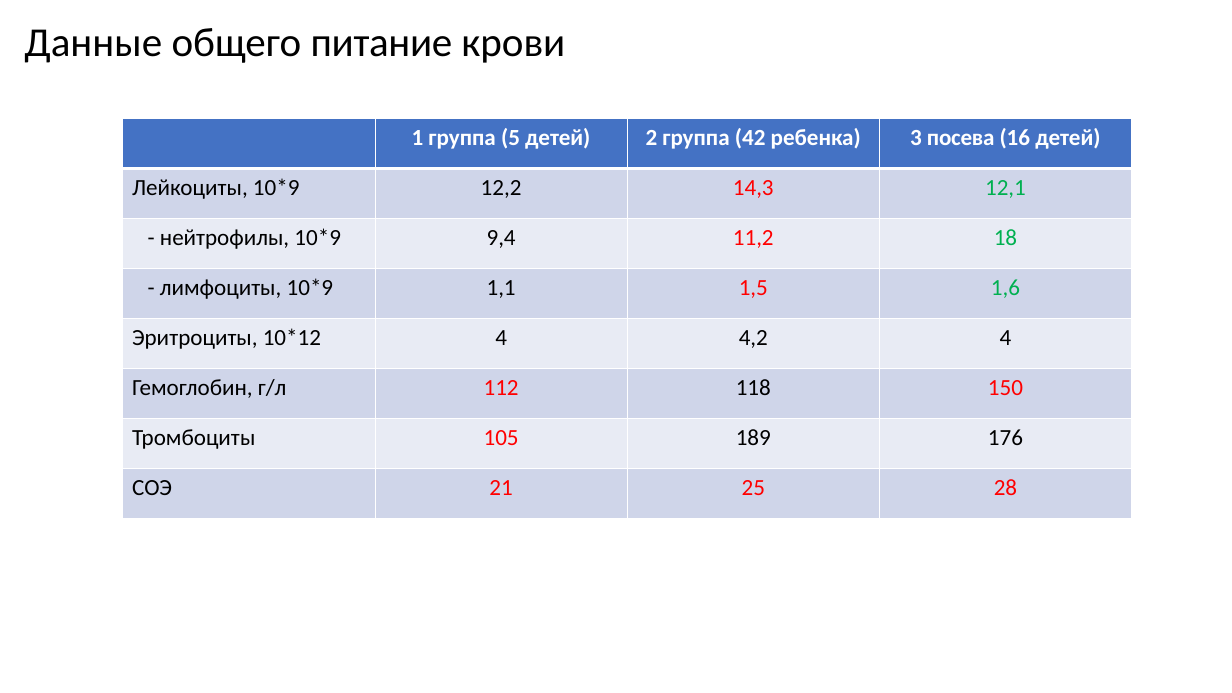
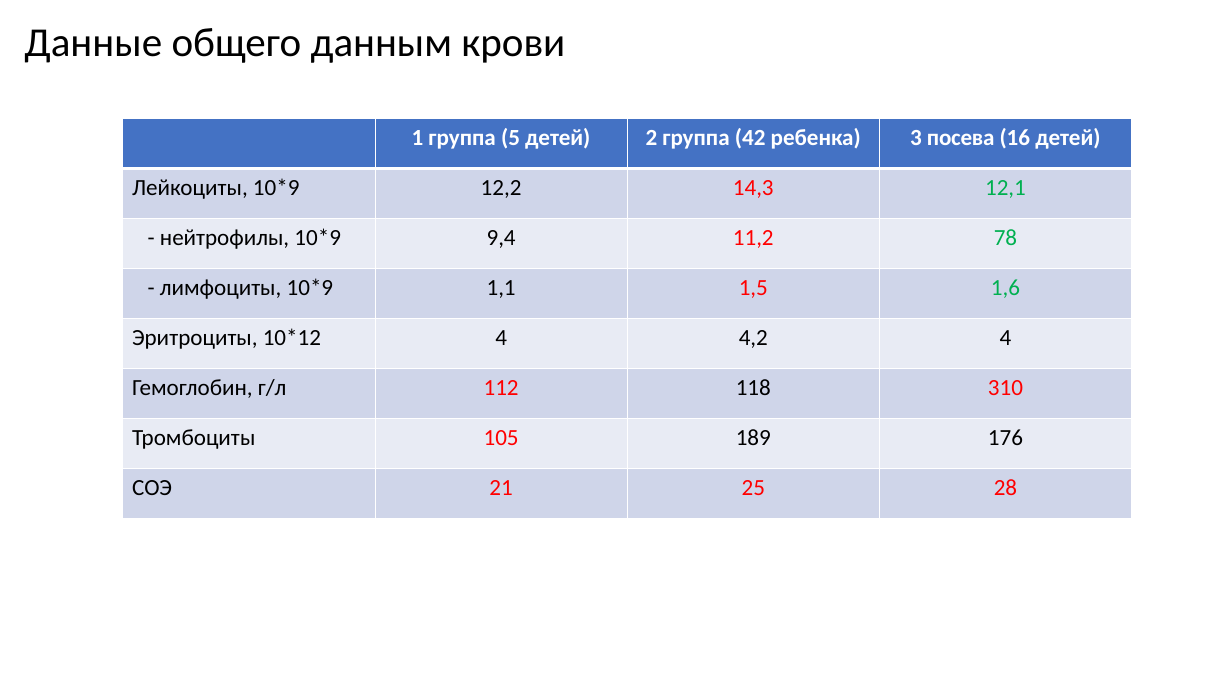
питание: питание -> данным
18: 18 -> 78
150: 150 -> 310
